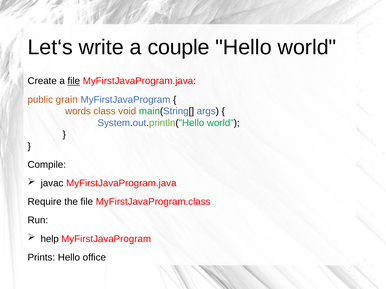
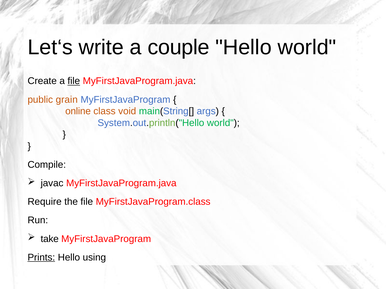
words: words -> online
help: help -> take
Prints underline: none -> present
office: office -> using
